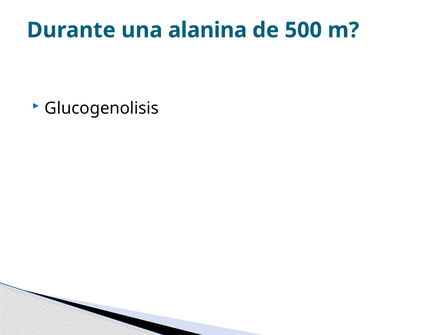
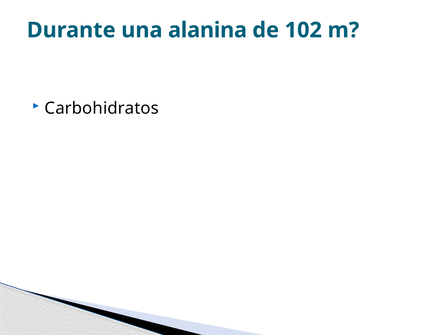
500: 500 -> 102
Glucogenolisis: Glucogenolisis -> Carbohidratos
